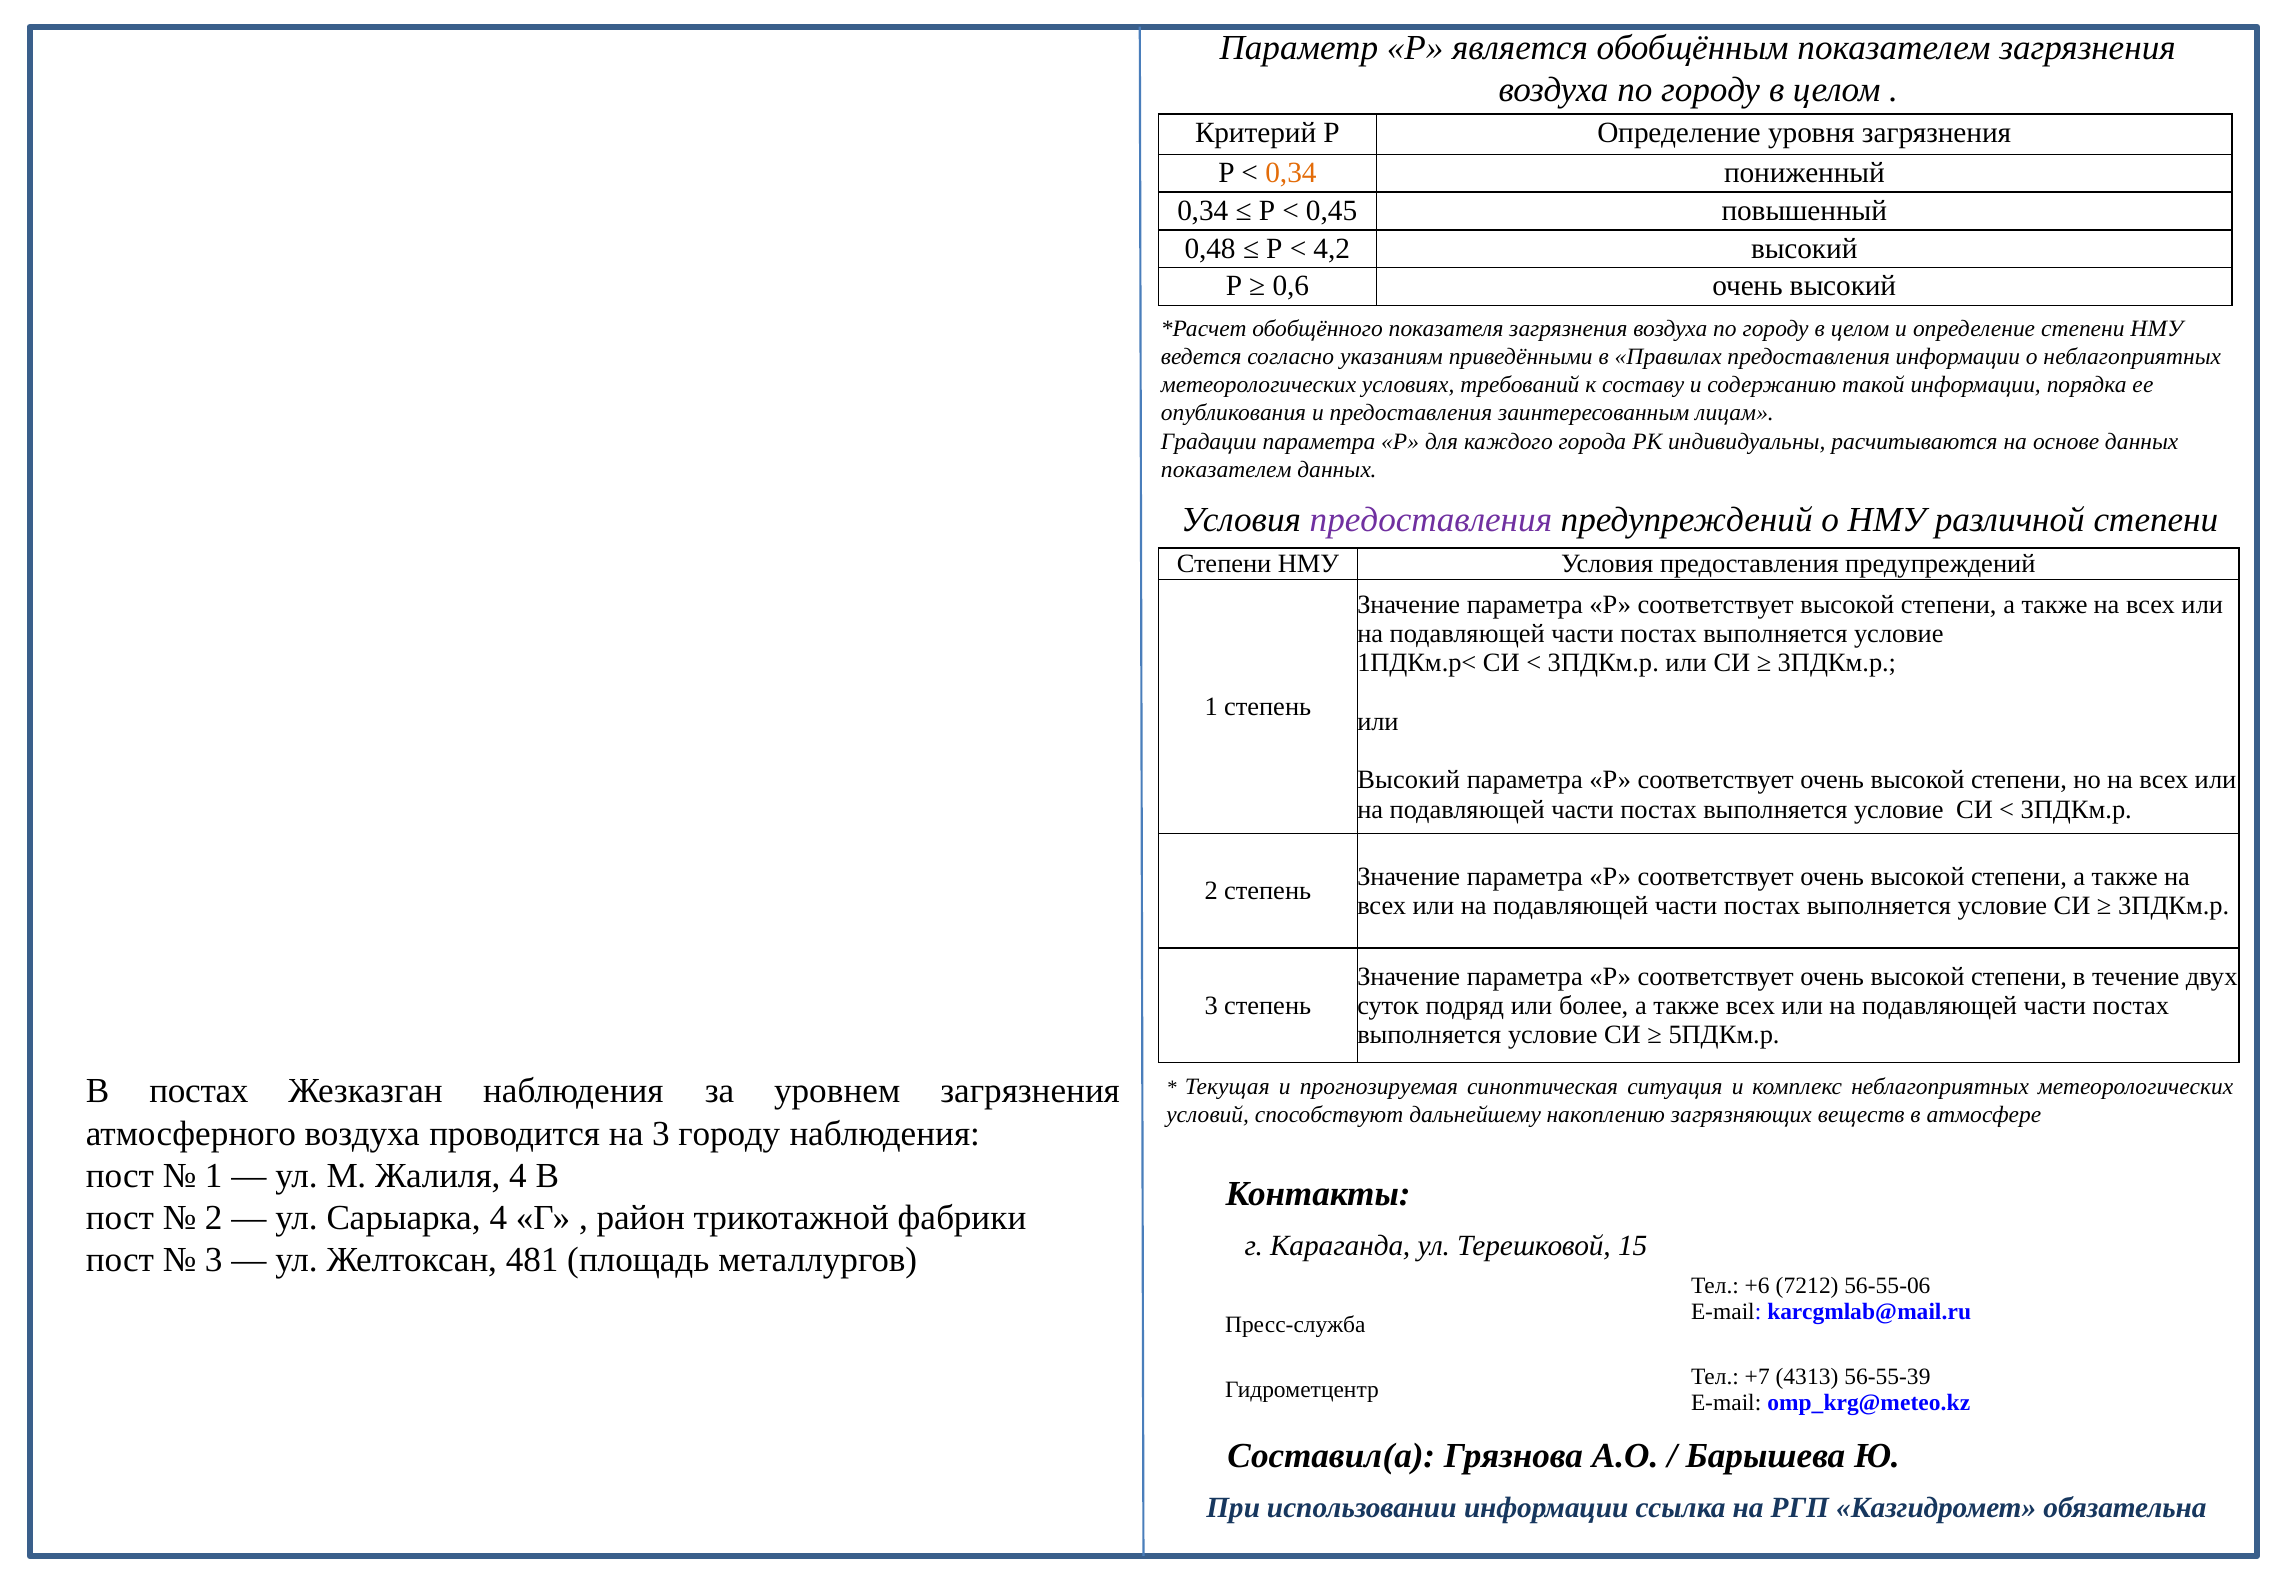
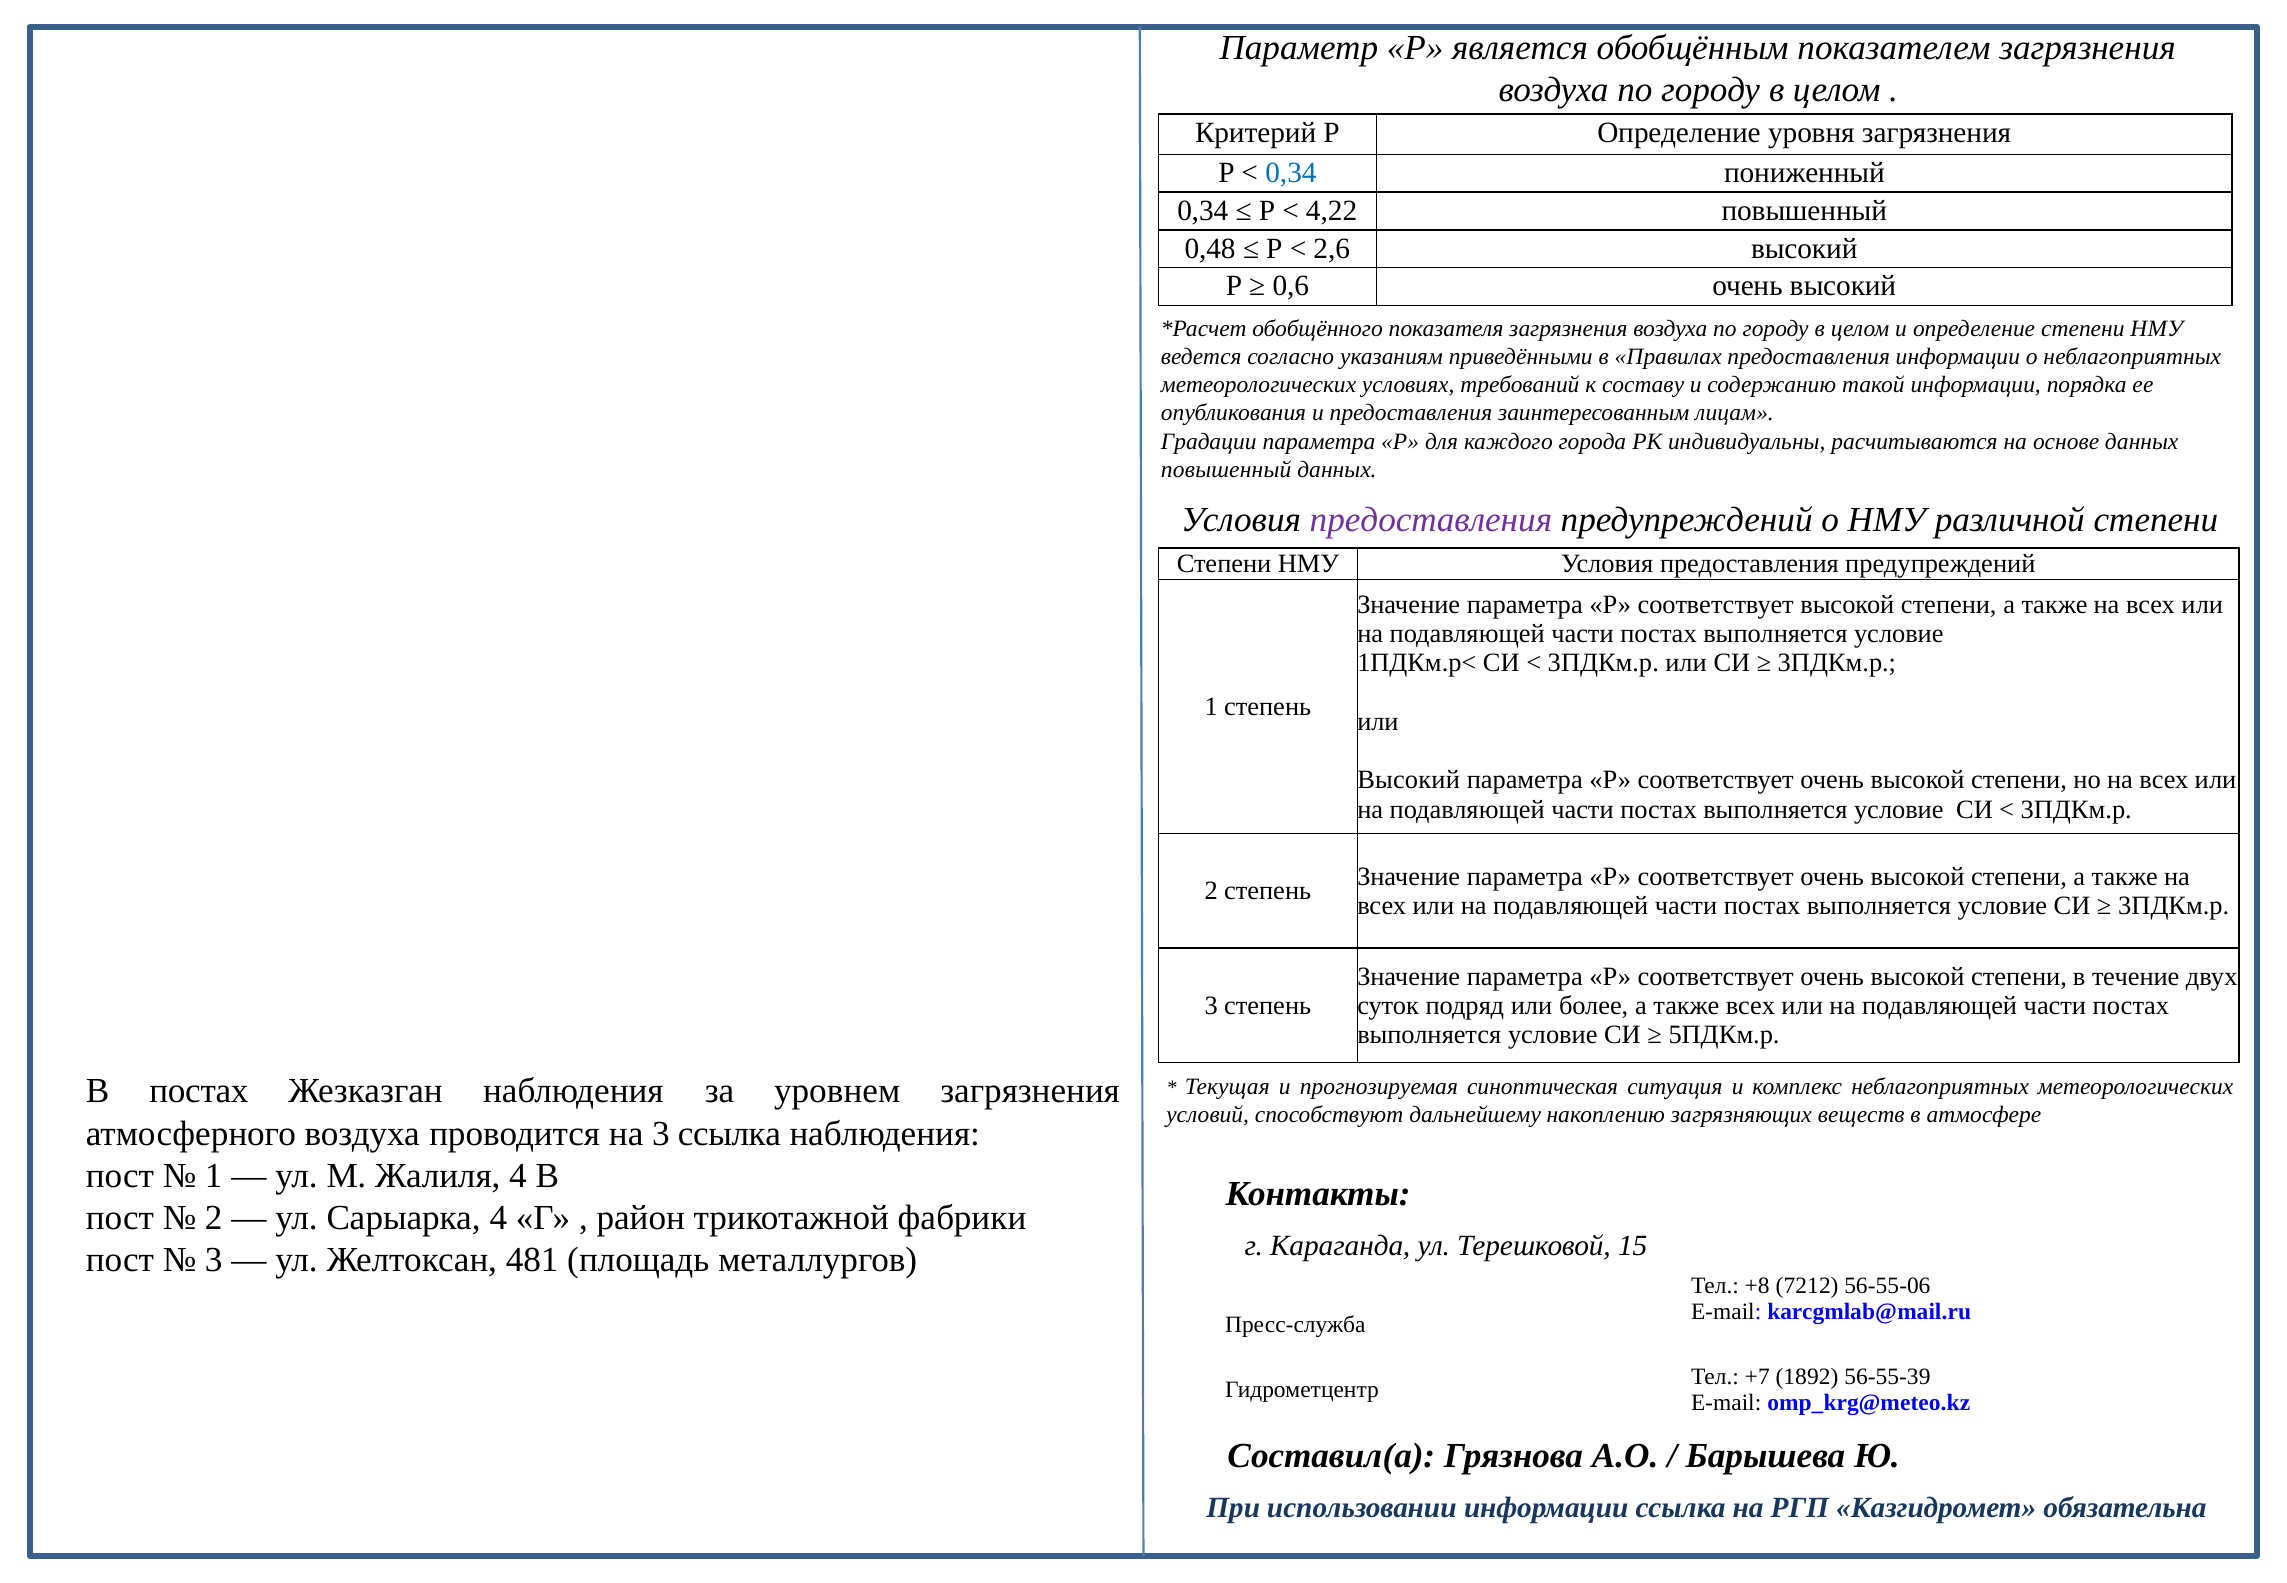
0,34 at (1291, 173) colour: orange -> blue
0,45: 0,45 -> 4,22
4,2: 4,2 -> 2,6
показателем at (1226, 469): показателем -> повышенный
3 городу: городу -> ссылка
+6: +6 -> +8
4313: 4313 -> 1892
